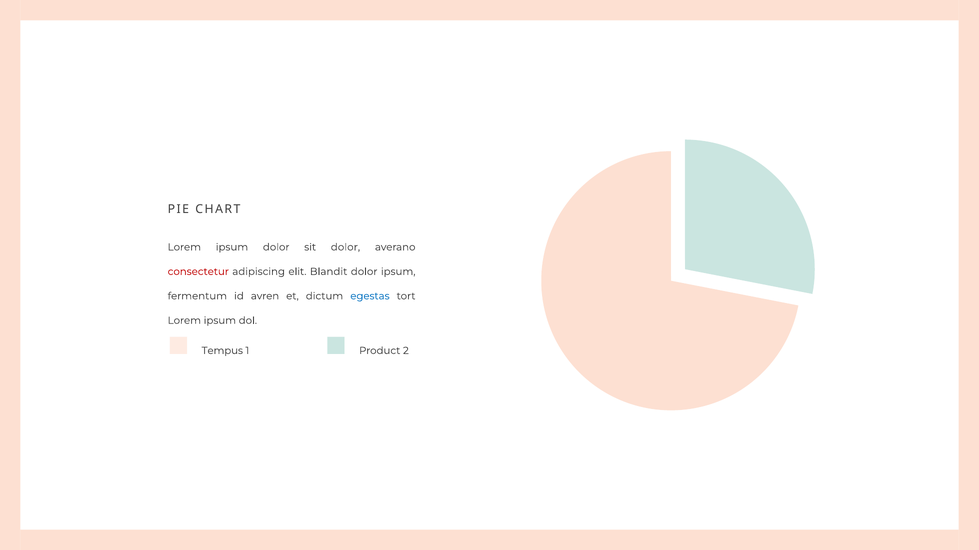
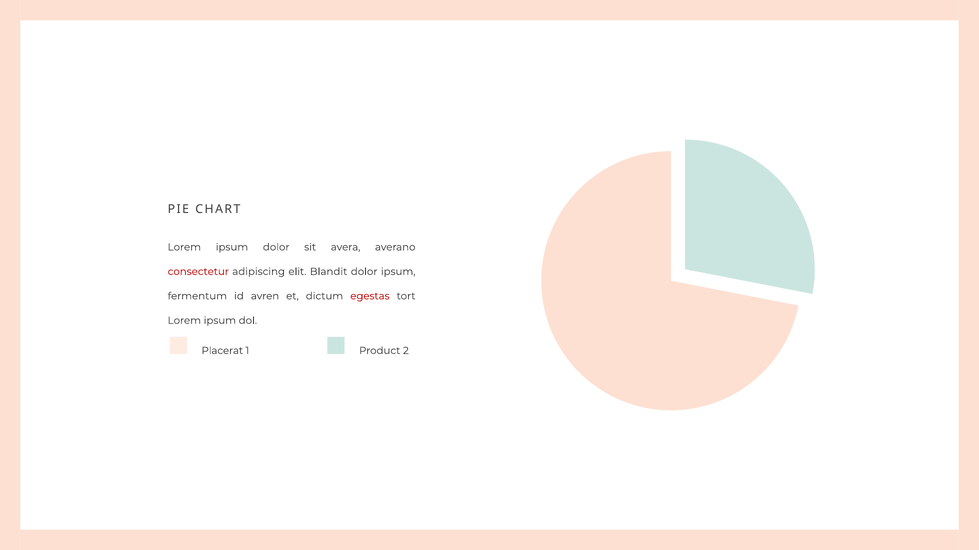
sit dolor: dolor -> avera
egestas colour: blue -> red
Tempus: Tempus -> Placerat
